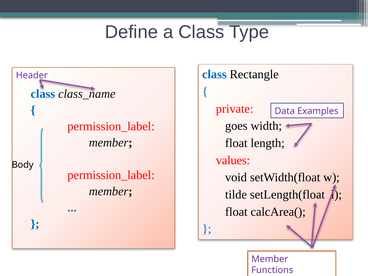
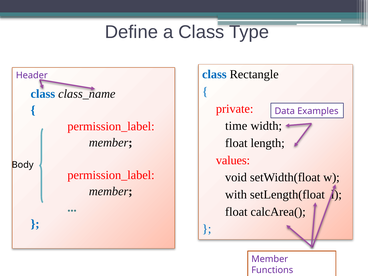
goes: goes -> time
tilde: tilde -> with
